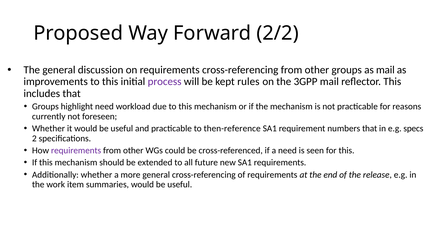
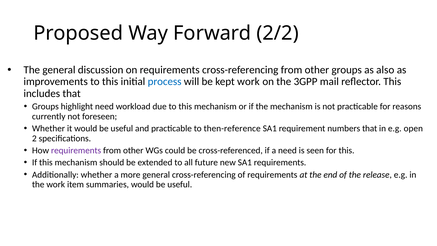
as mail: mail -> also
process colour: purple -> blue
kept rules: rules -> work
specs: specs -> open
